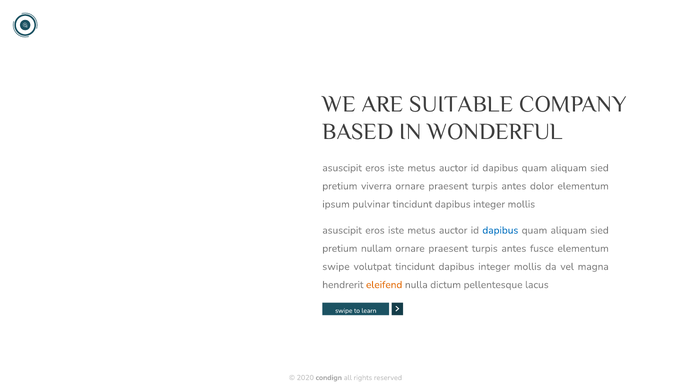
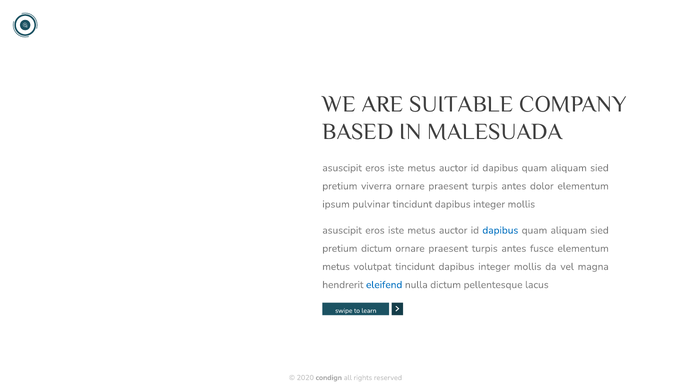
WONDERFUL: WONDERFUL -> MALESUADA
pretium nullam: nullam -> dictum
swipe at (336, 266): swipe -> metus
eleifend colour: orange -> blue
